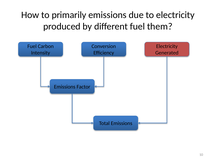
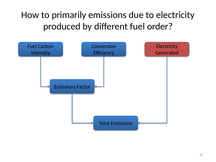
them: them -> order
